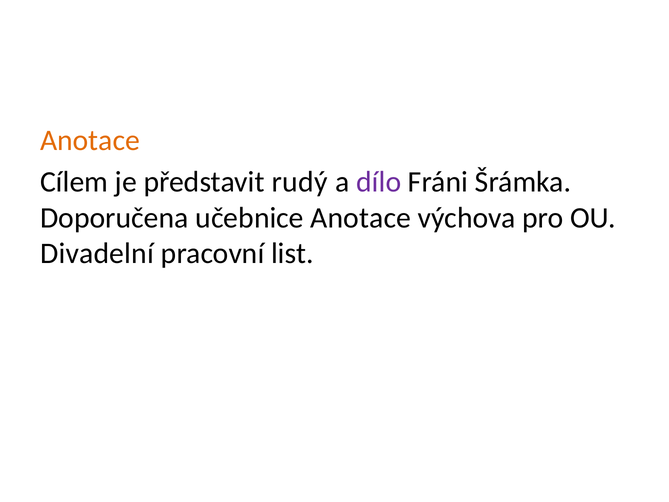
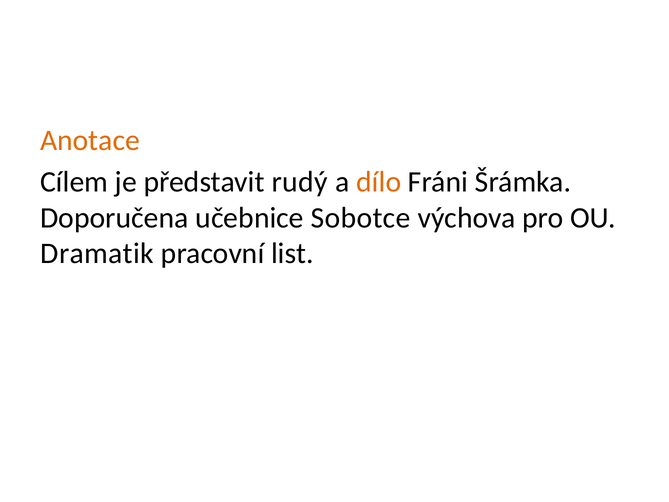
dílo colour: purple -> orange
učebnice Anotace: Anotace -> Sobotce
Divadelní: Divadelní -> Dramatik
